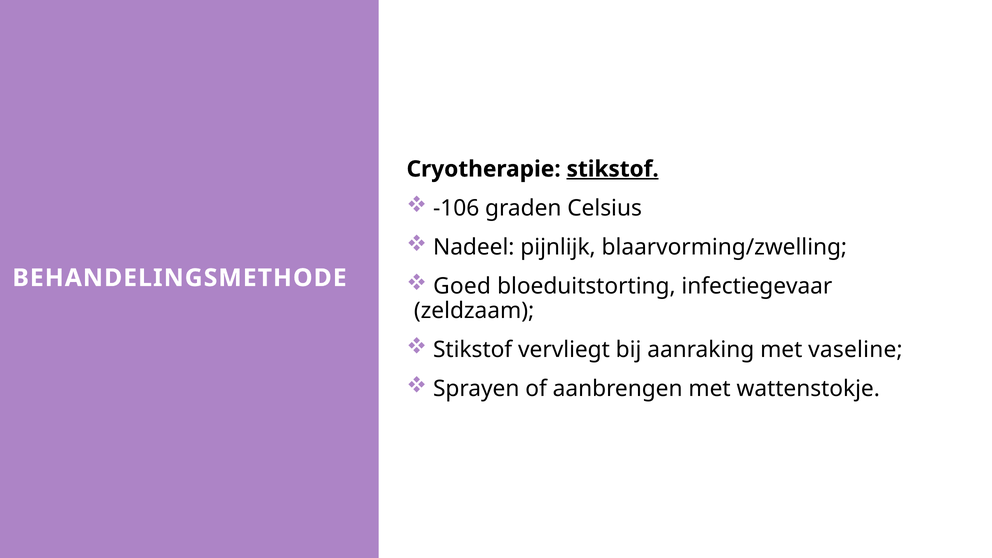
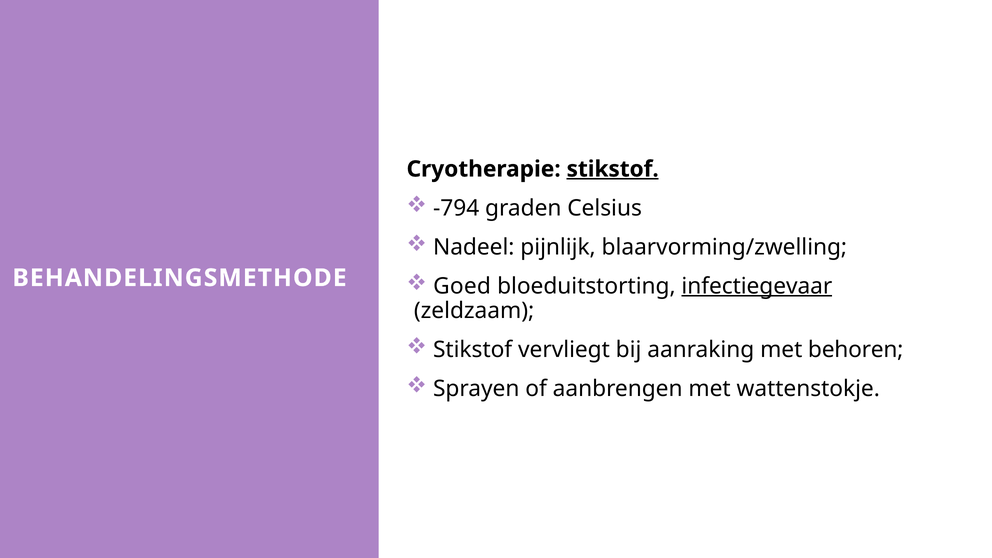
-106: -106 -> -794
infectiegevaar underline: none -> present
vaseline: vaseline -> behoren
